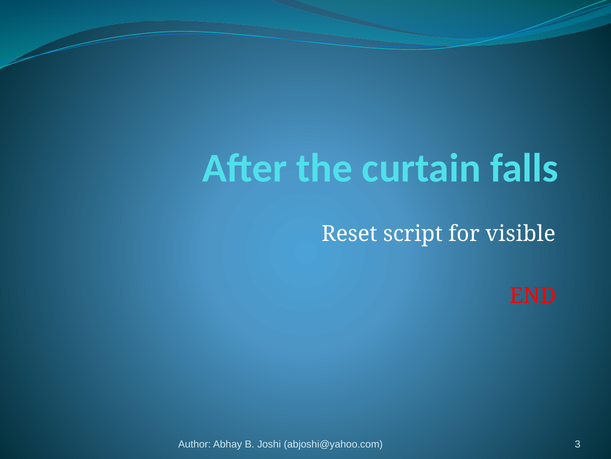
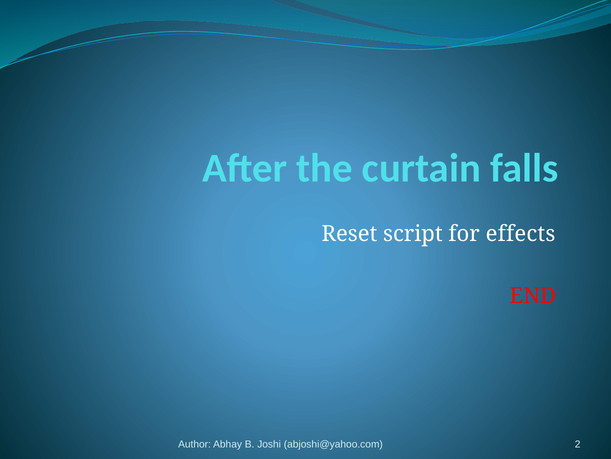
visible: visible -> effects
3: 3 -> 2
